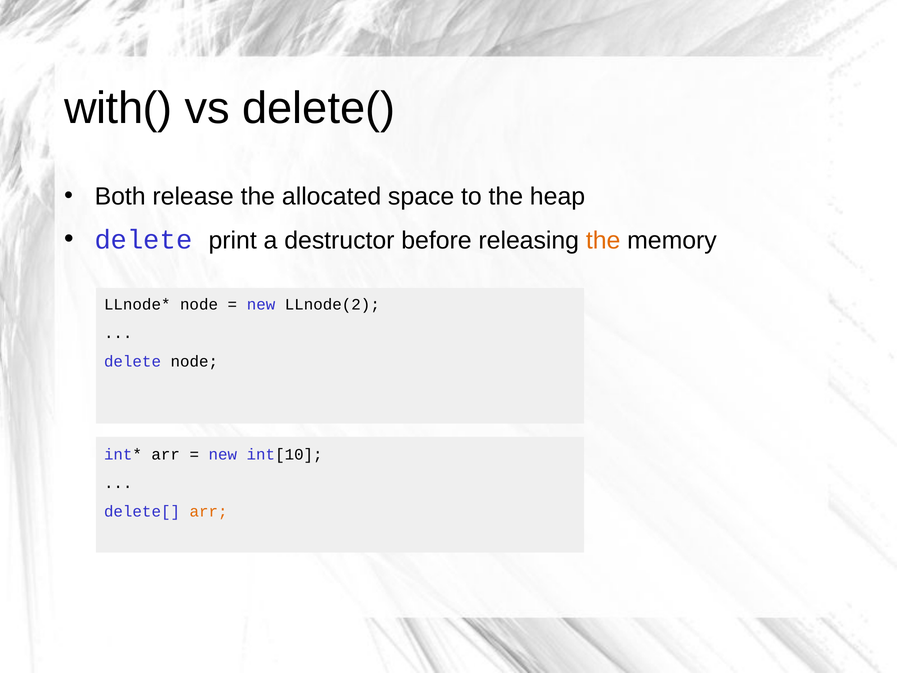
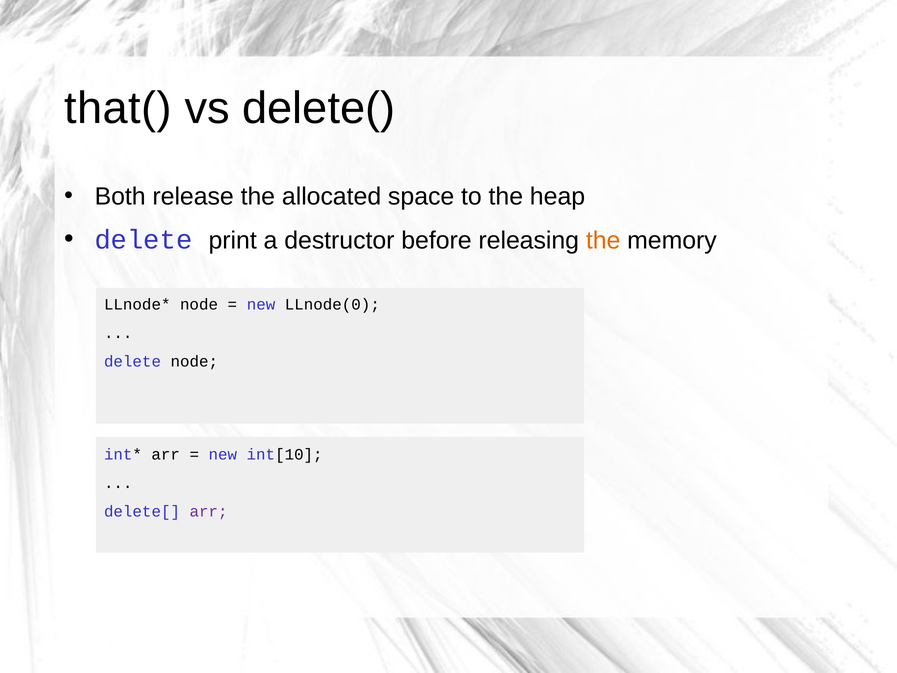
with(: with( -> that(
LLnode(2: LLnode(2 -> LLnode(0
arr at (209, 511) colour: orange -> purple
